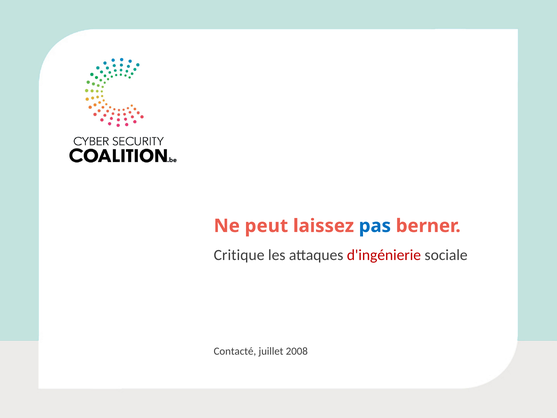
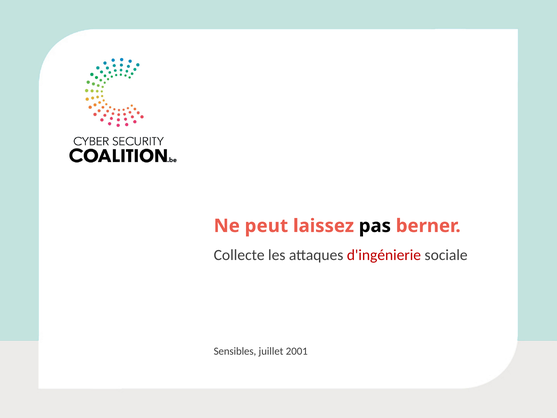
pas colour: blue -> black
Critique: Critique -> Collecte
Contacté: Contacté -> Sensibles
2008: 2008 -> 2001
